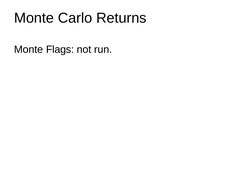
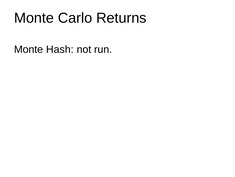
Flags: Flags -> Hash
